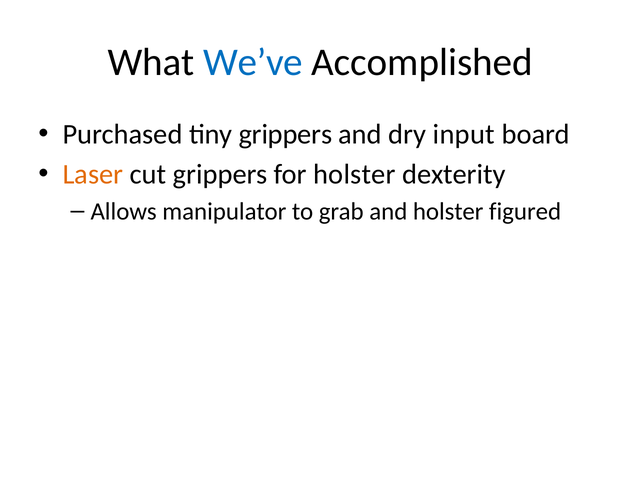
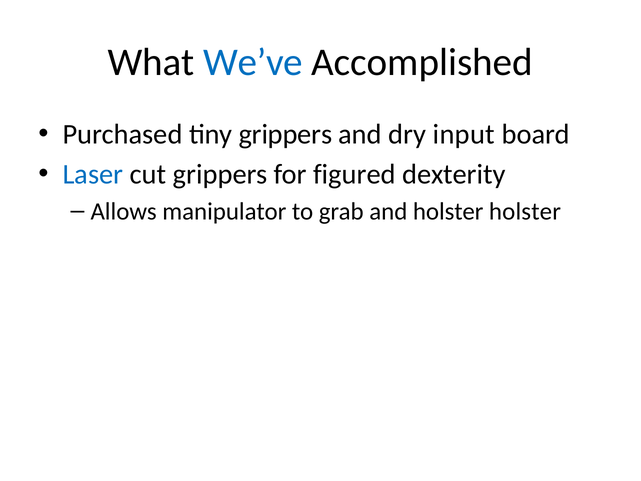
Laser colour: orange -> blue
for holster: holster -> figured
holster figured: figured -> holster
